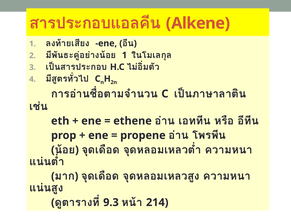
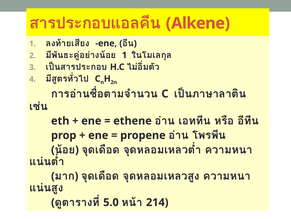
9.3: 9.3 -> 5.0
